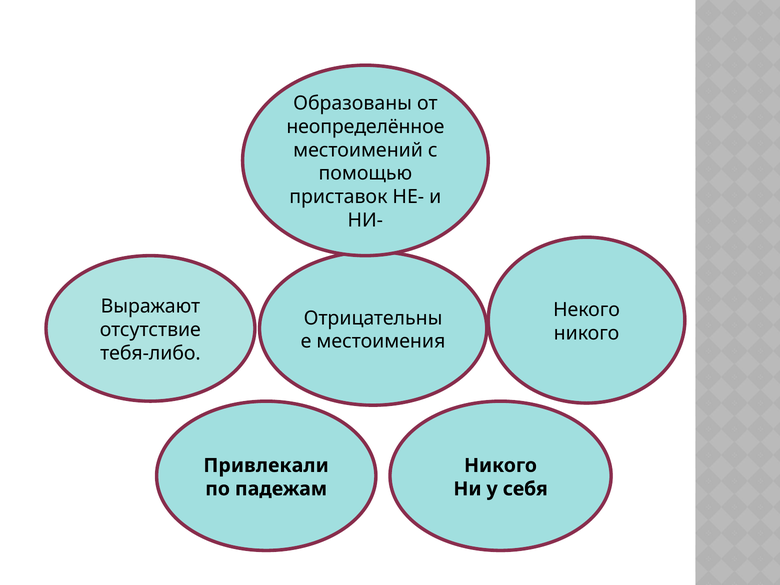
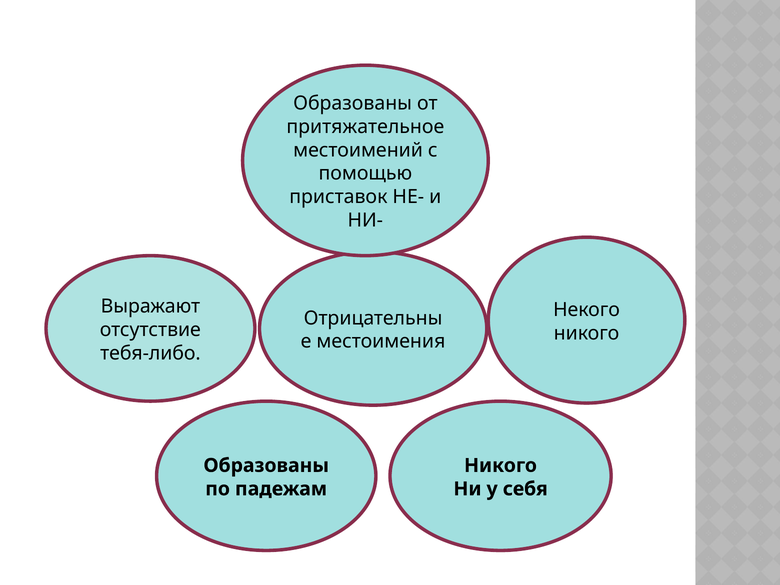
неопределённое: неопределённое -> притяжательное
Привлекали at (266, 465): Привлекали -> Образованы
